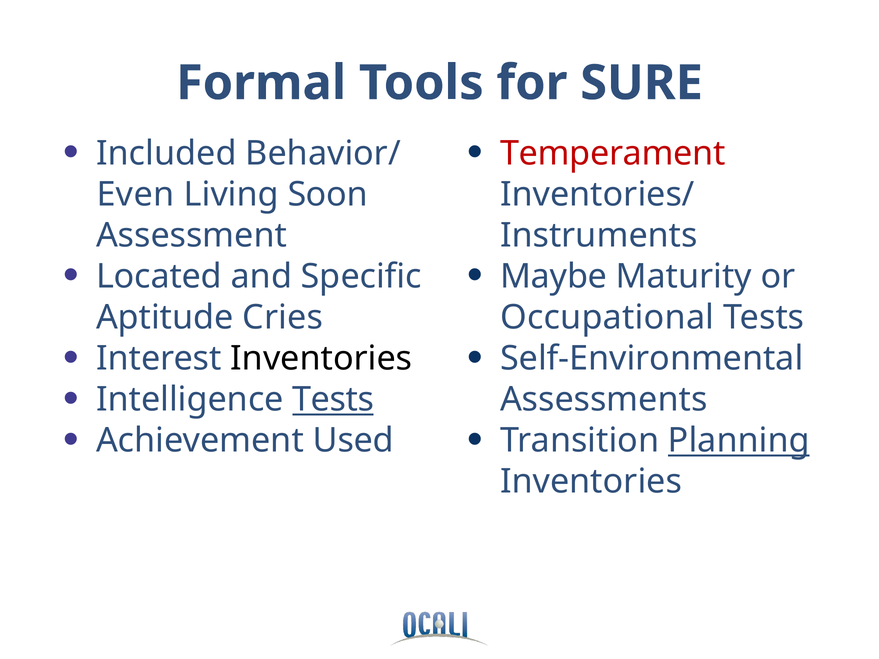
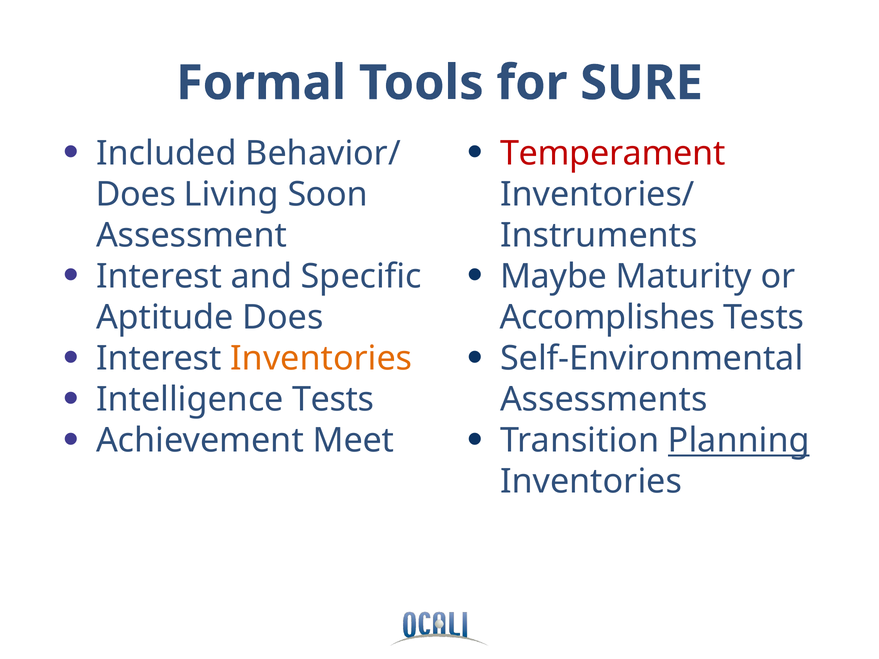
Even at (135, 195): Even -> Does
Located at (159, 277): Located -> Interest
Aptitude Cries: Cries -> Does
Occupational: Occupational -> Accomplishes
Inventories at (321, 359) colour: black -> orange
Tests at (333, 400) underline: present -> none
Used: Used -> Meet
